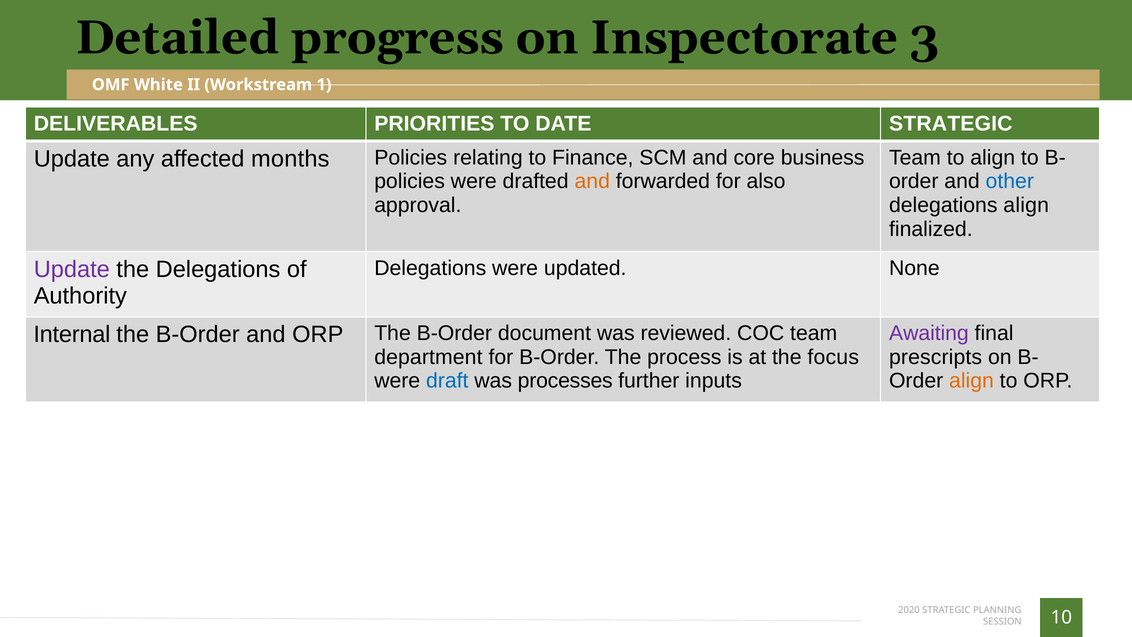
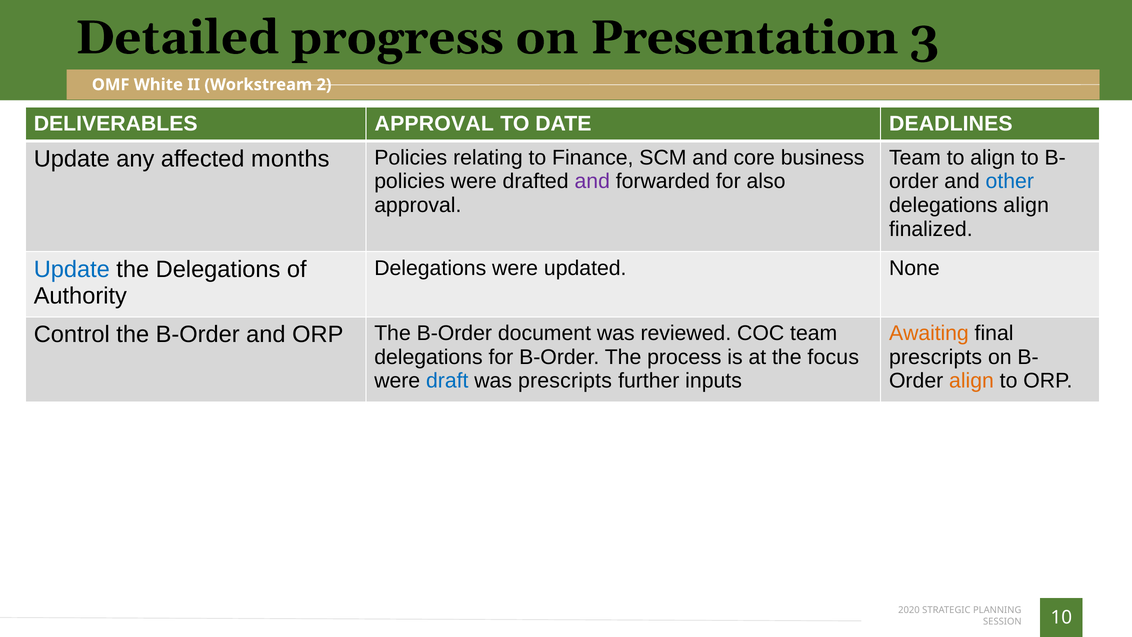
Inspectorate: Inspectorate -> Presentation
1: 1 -> 2
DELIVERABLES PRIORITIES: PRIORITIES -> APPROVAL
DATE STRATEGIC: STRATEGIC -> DEADLINES
and at (592, 181) colour: orange -> purple
Update at (72, 269) colour: purple -> blue
Awaiting colour: purple -> orange
Internal: Internal -> Control
department at (428, 357): department -> delegations
was processes: processes -> prescripts
